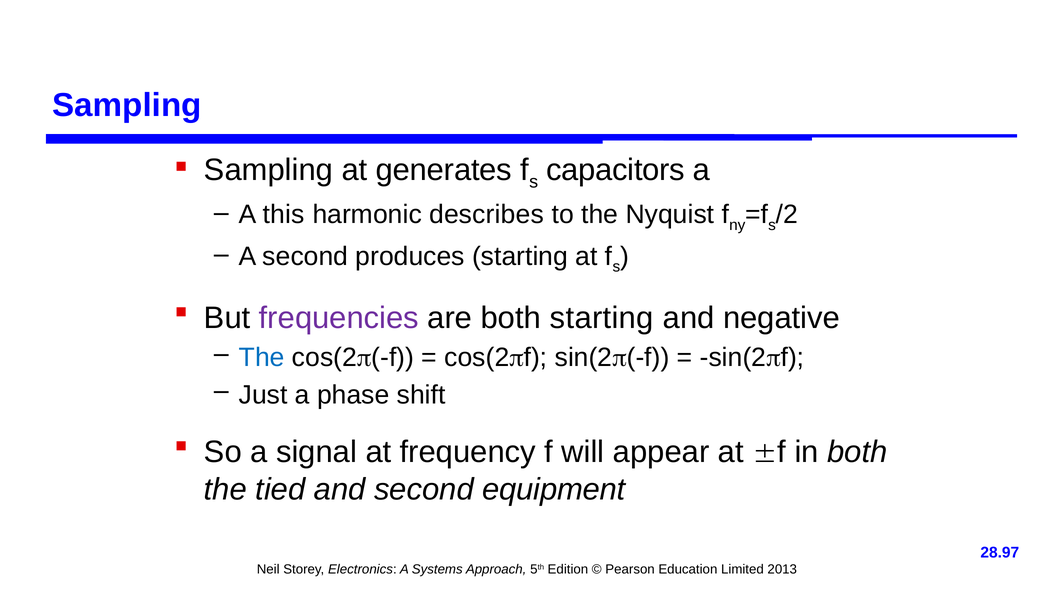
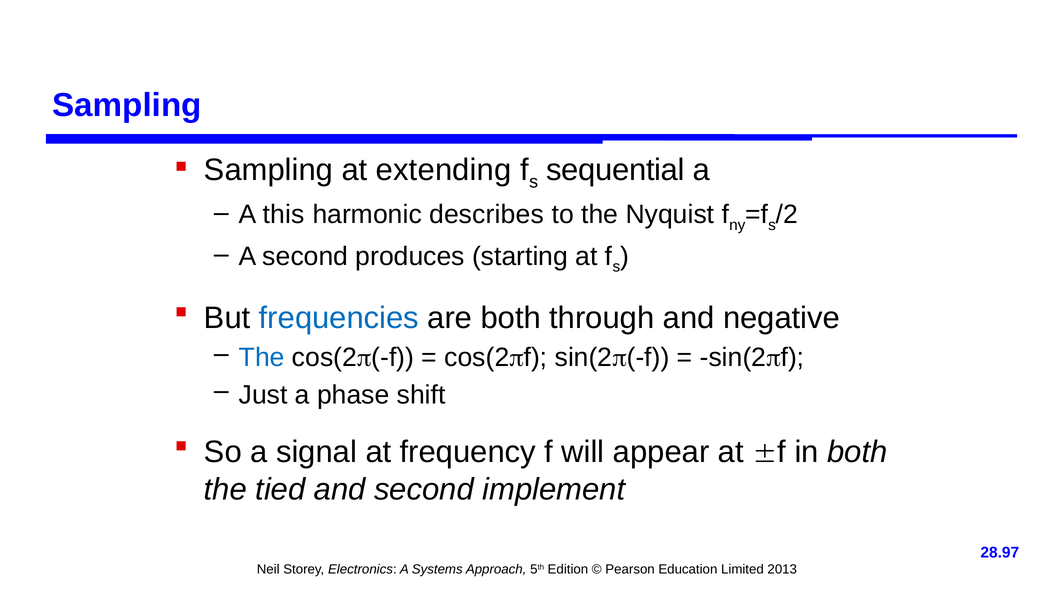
generates: generates -> extending
capacitors: capacitors -> sequential
frequencies colour: purple -> blue
both starting: starting -> through
equipment: equipment -> implement
